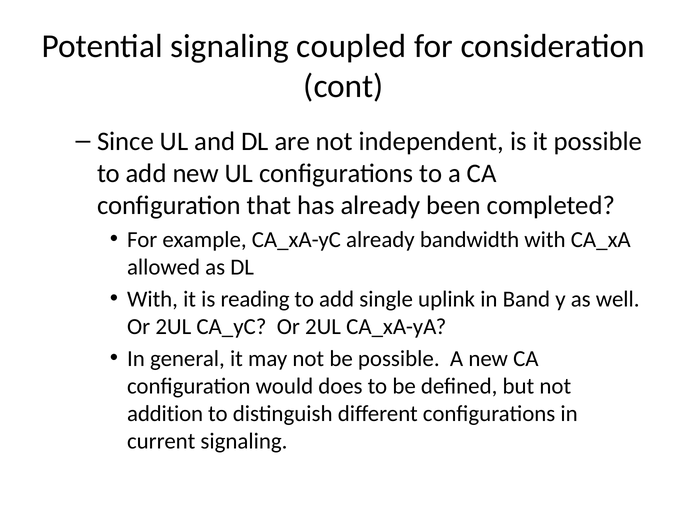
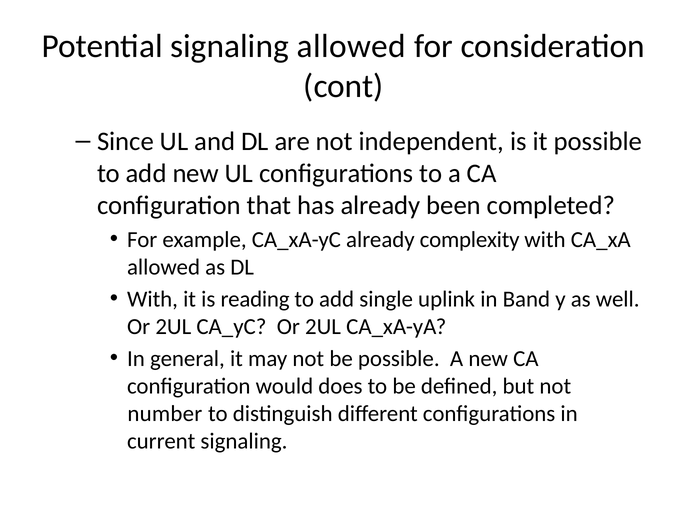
signaling coupled: coupled -> allowed
bandwidth: bandwidth -> complexity
addition: addition -> number
